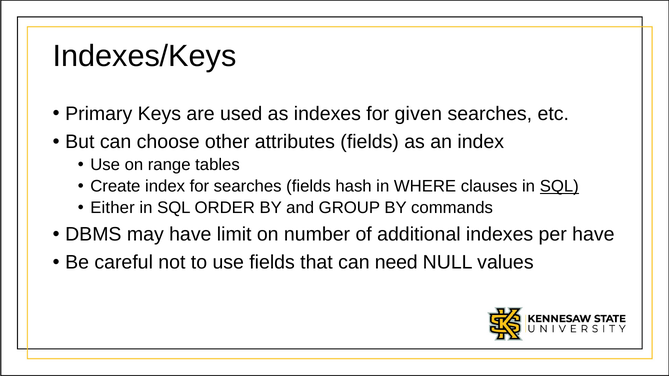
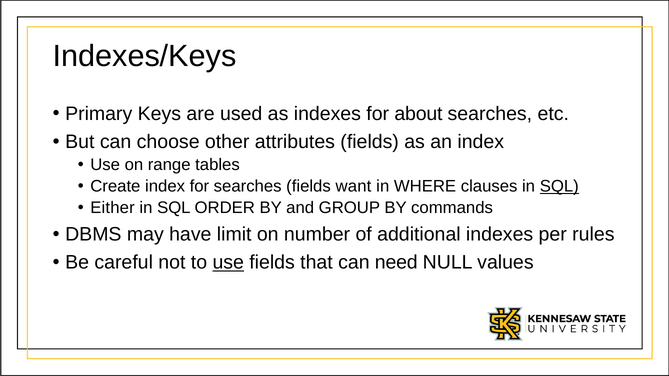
given: given -> about
hash: hash -> want
per have: have -> rules
use at (228, 263) underline: none -> present
